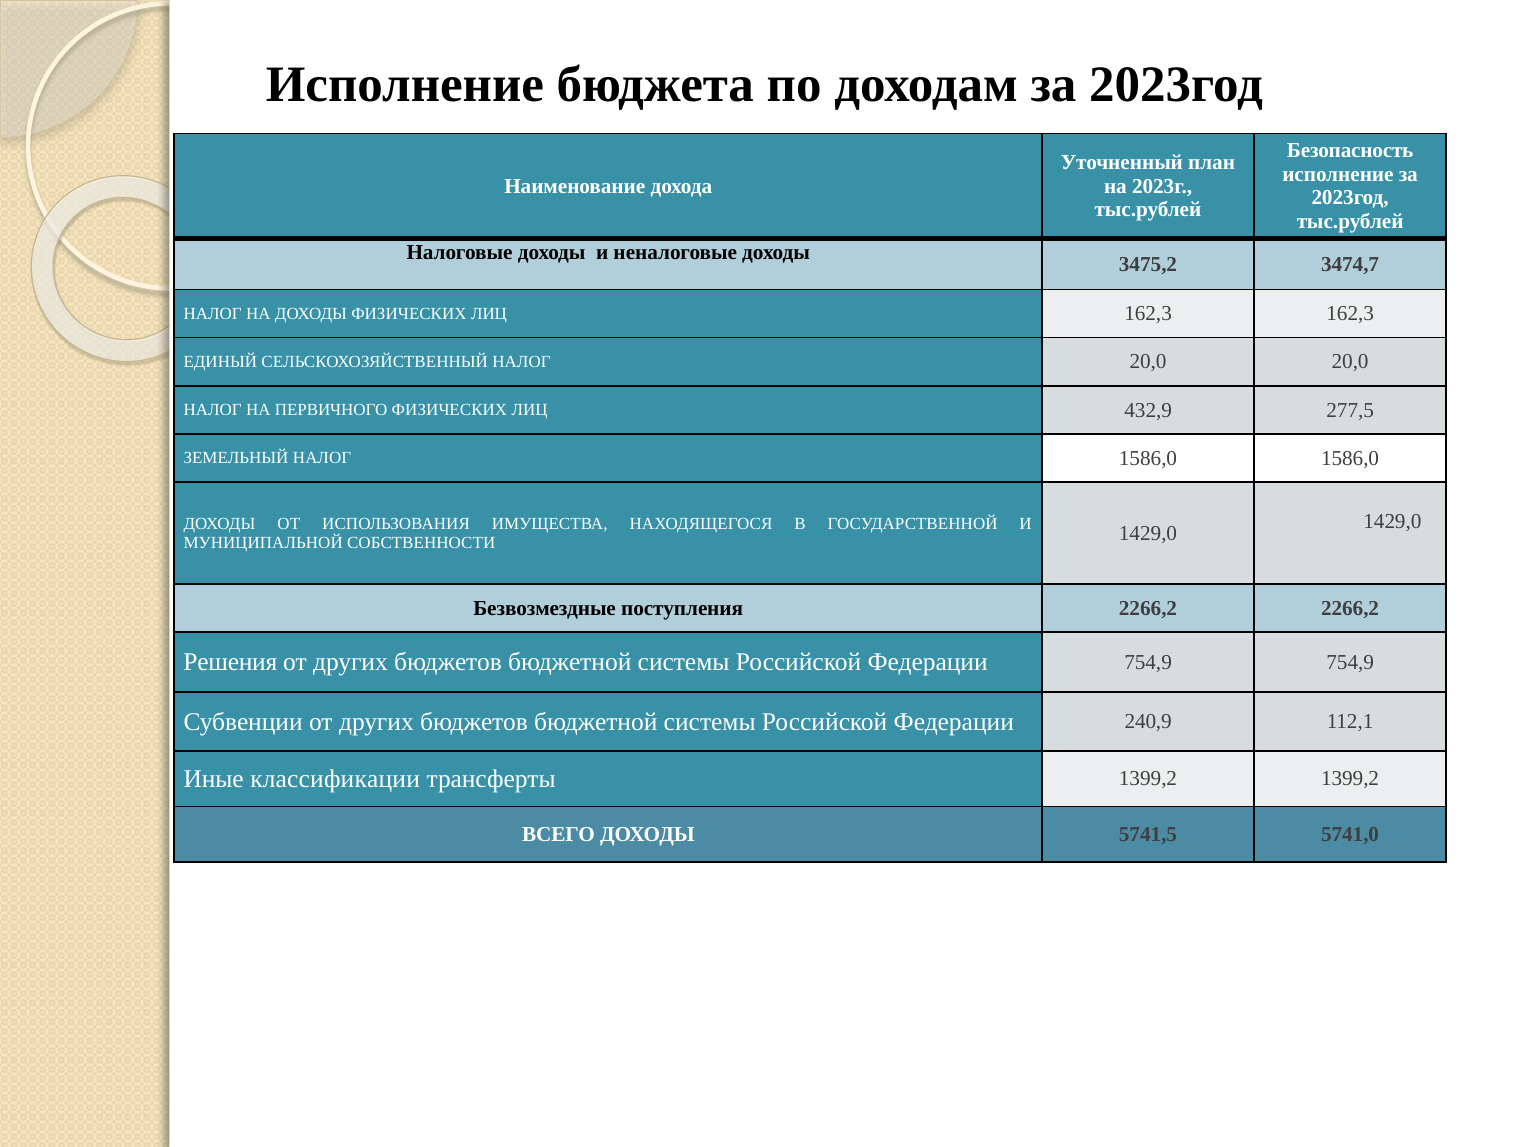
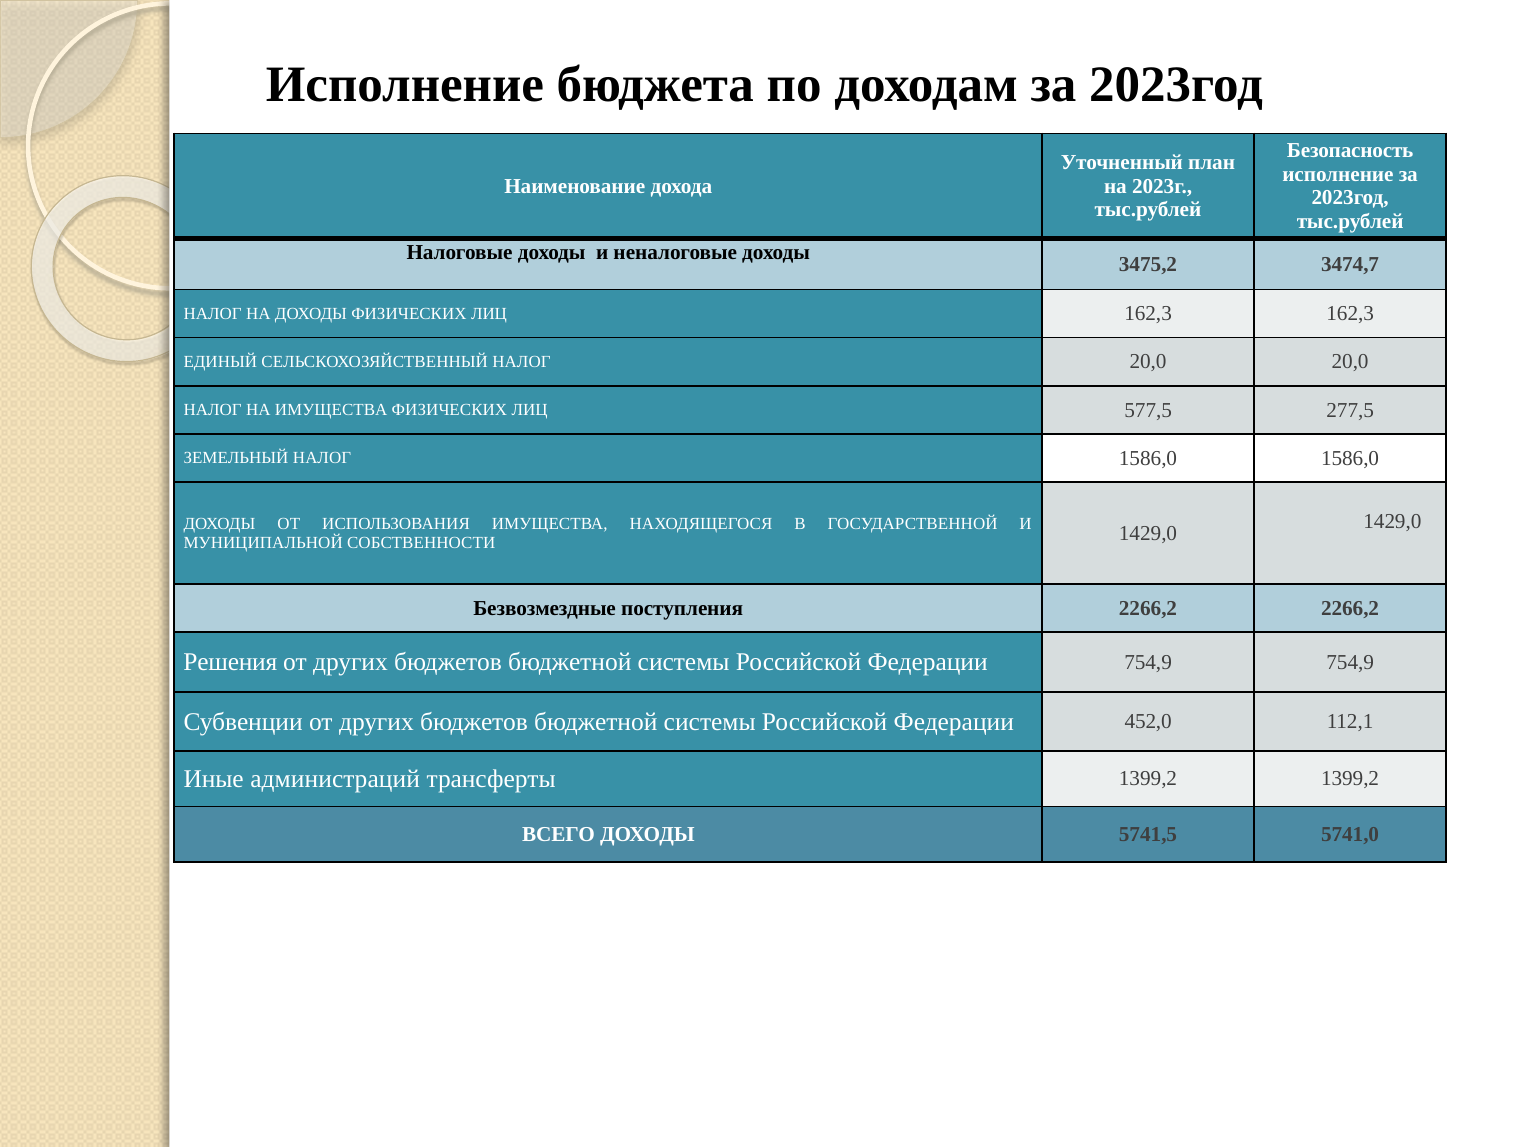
НА ПЕРВИЧНОГО: ПЕРВИЧНОГО -> ИМУЩЕСТВА
432,9: 432,9 -> 577,5
240,9: 240,9 -> 452,0
классификации: классификации -> администраций
